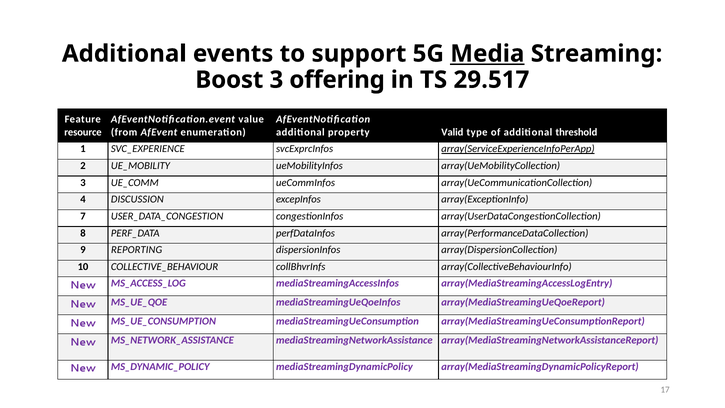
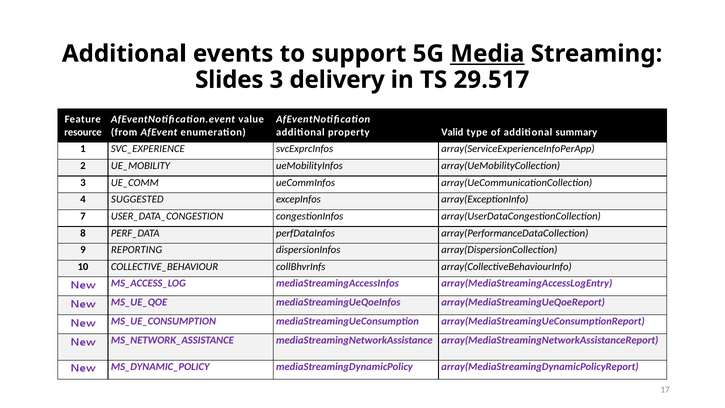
Boost: Boost -> Slides
offering: offering -> delivery
threshold: threshold -> summary
array(ServiceExperienceInfoPerApp underline: present -> none
DISCUSSION: DISCUSSION -> SUGGESTED
